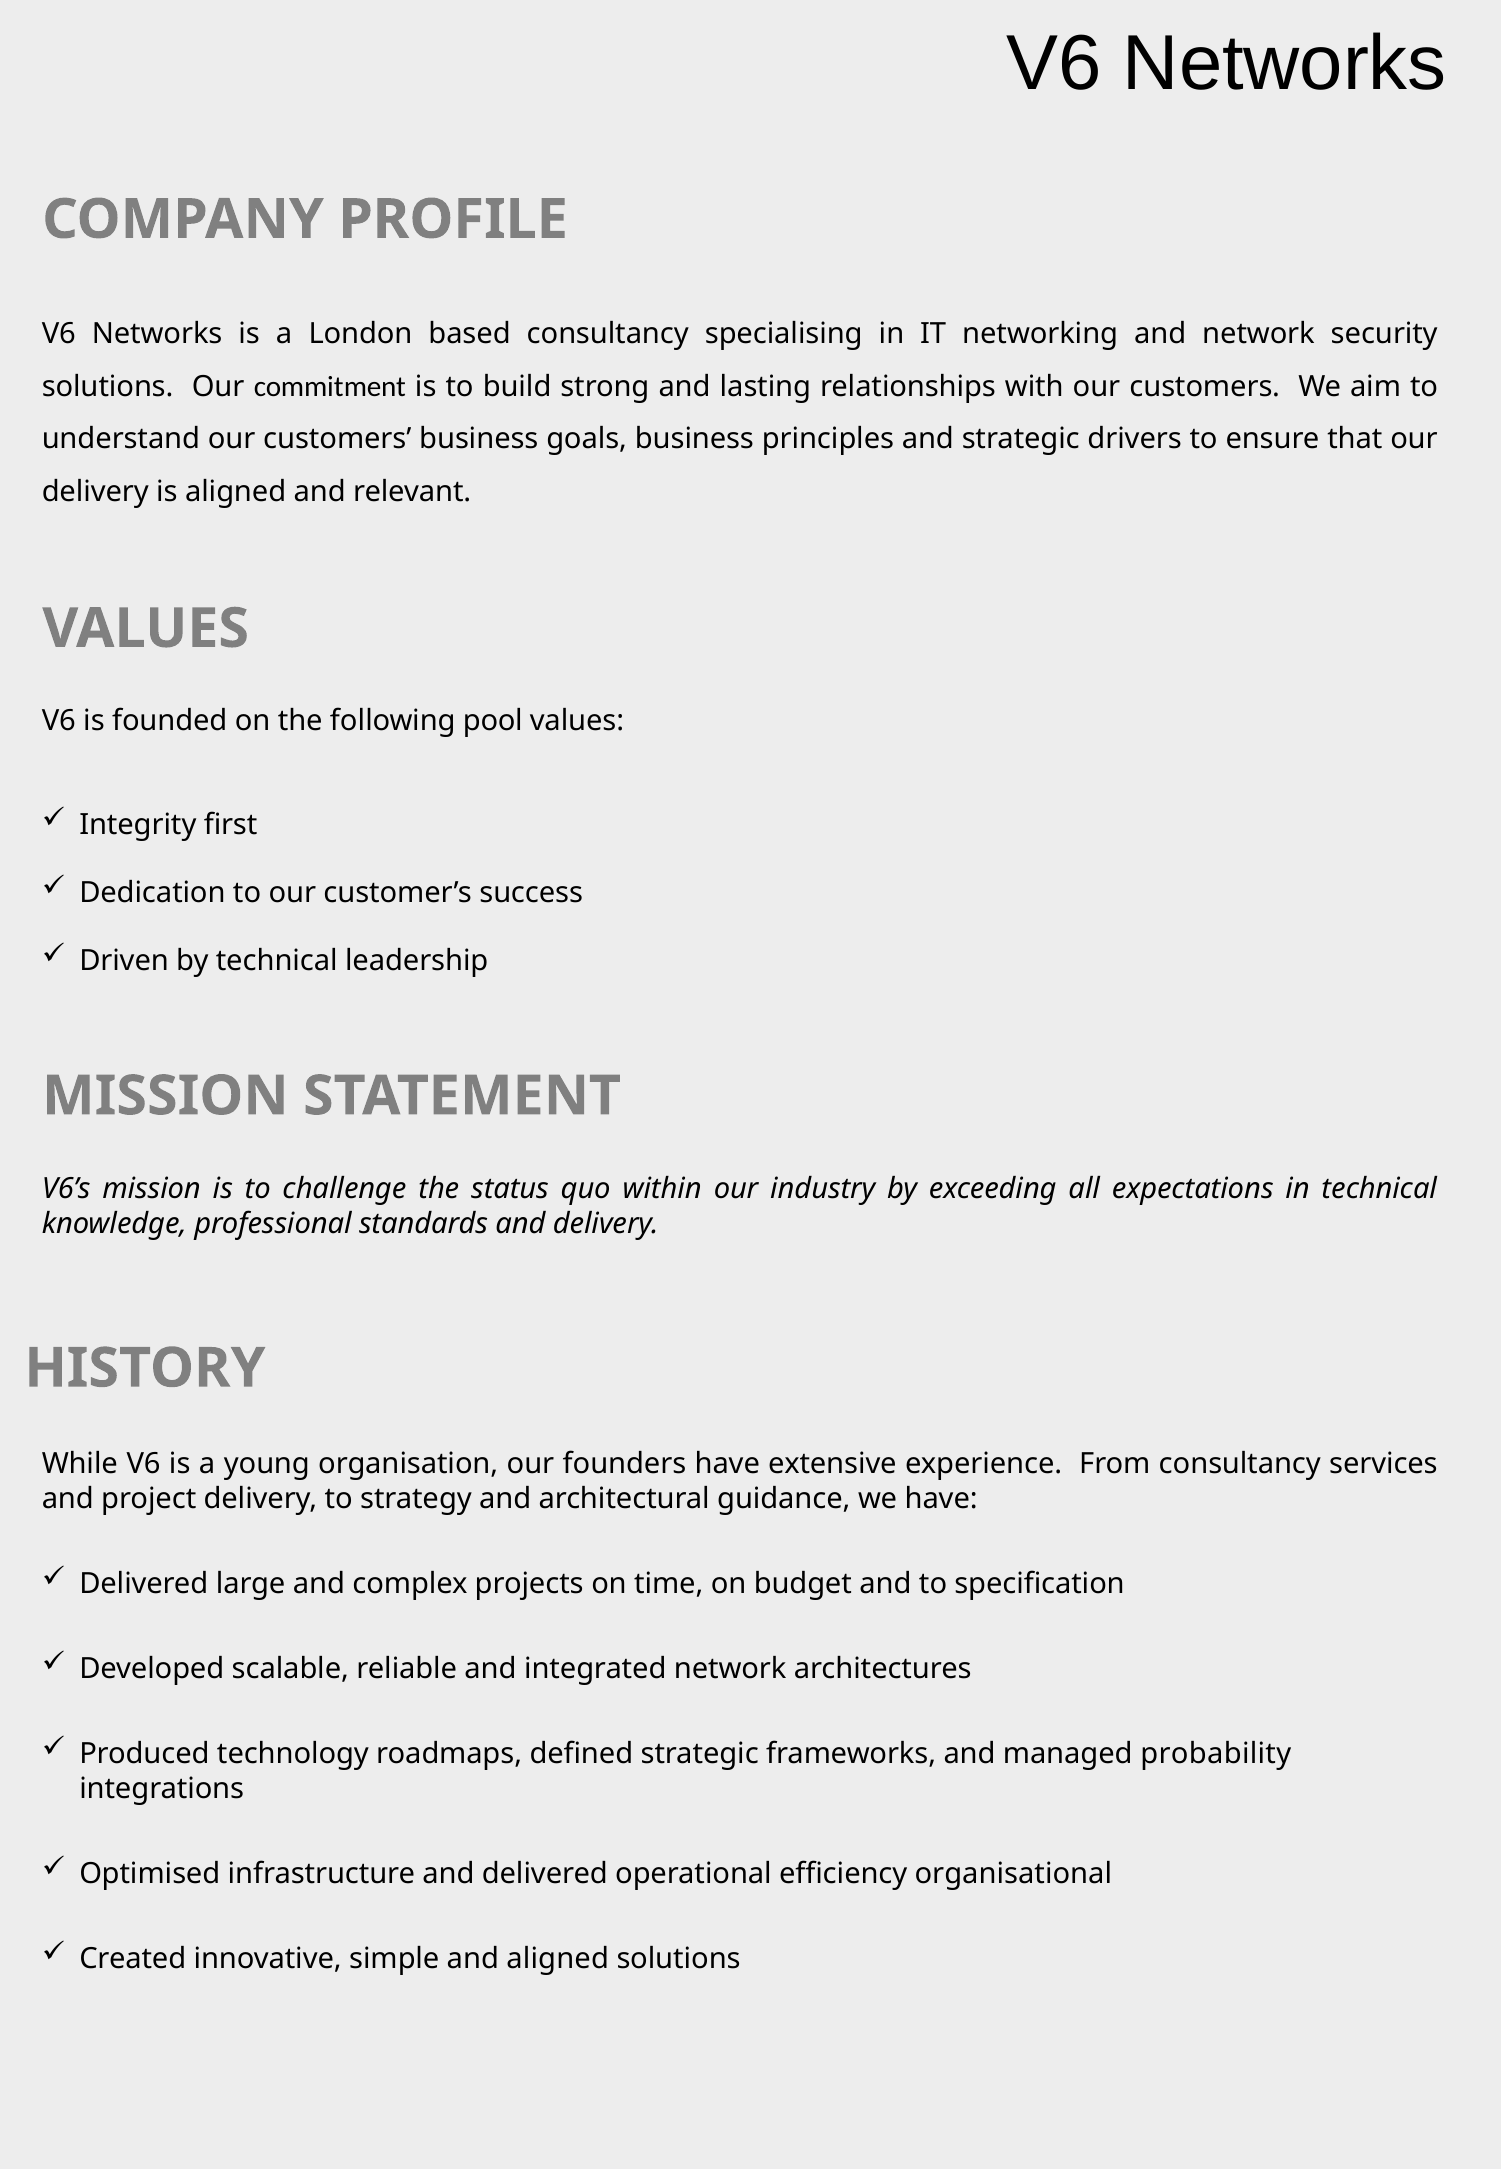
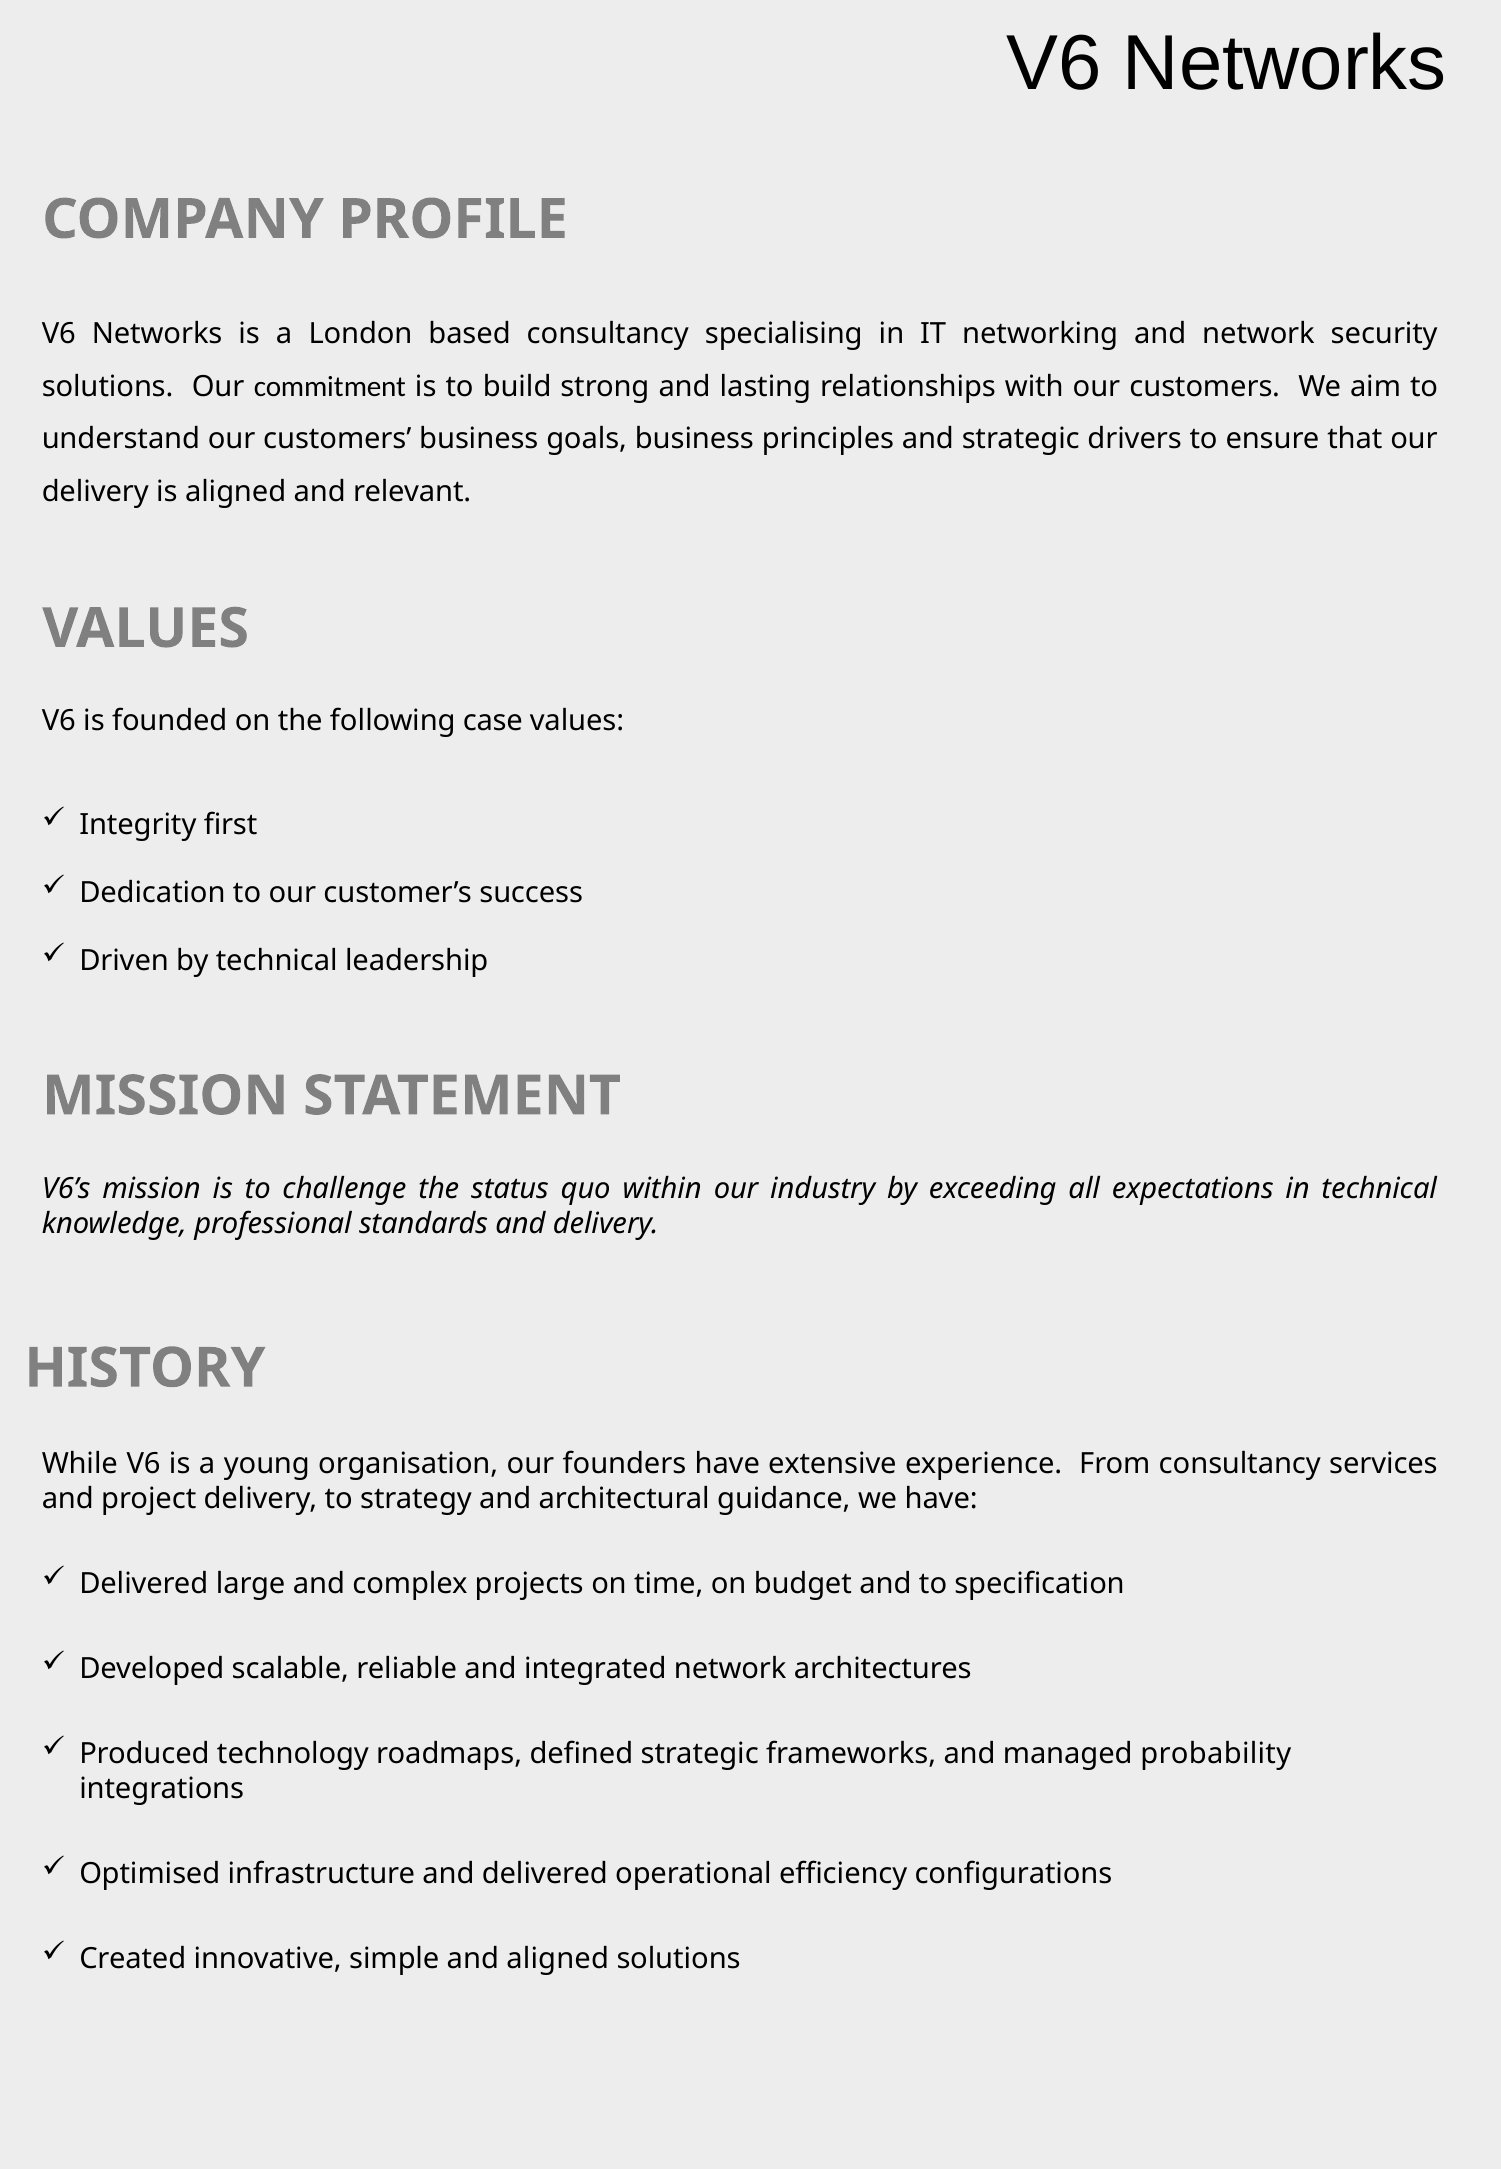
pool: pool -> case
organisational: organisational -> configurations
